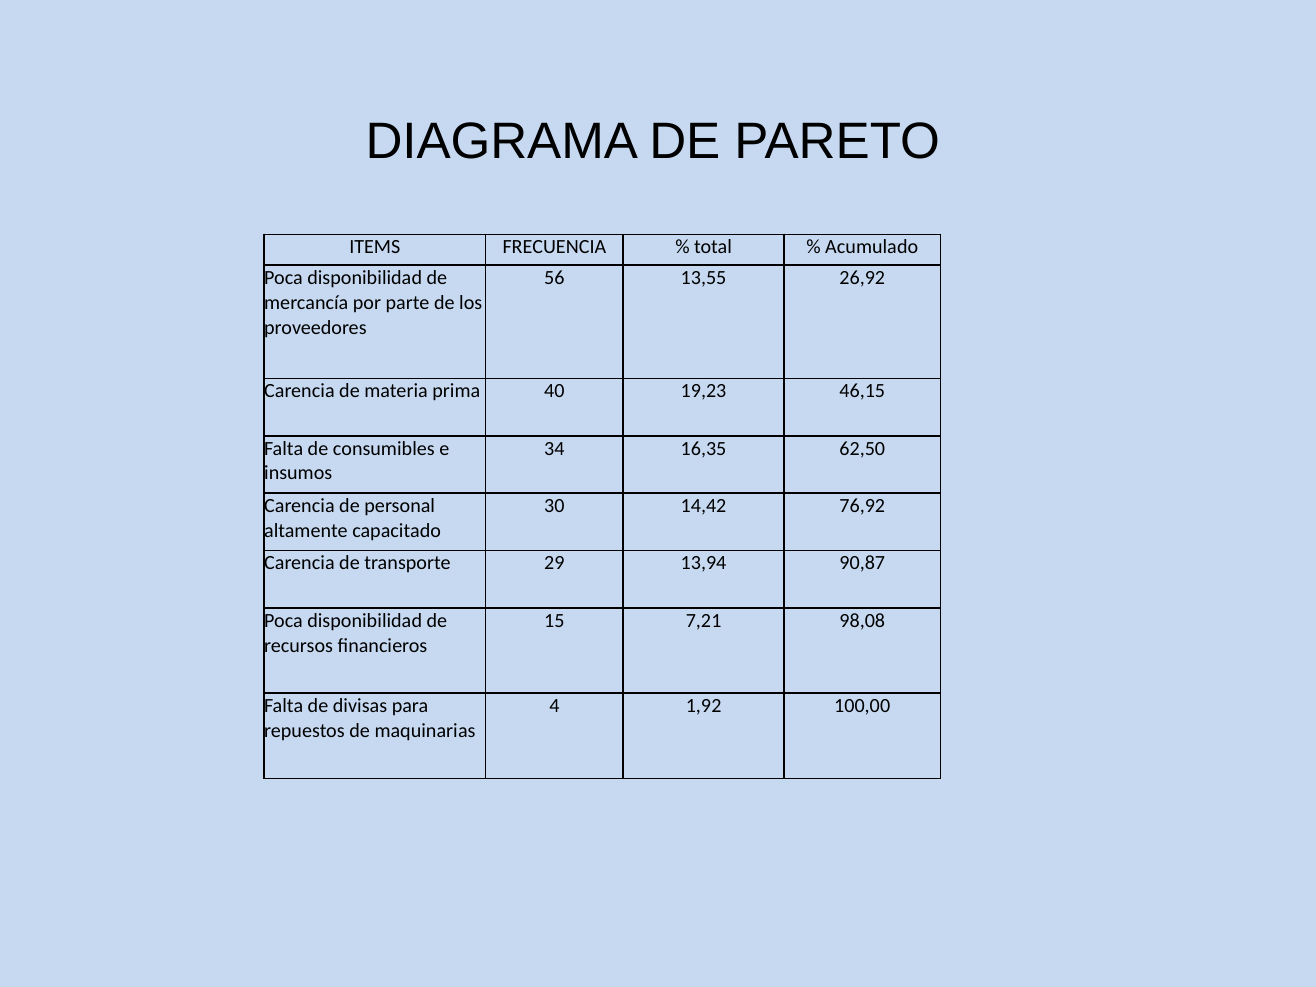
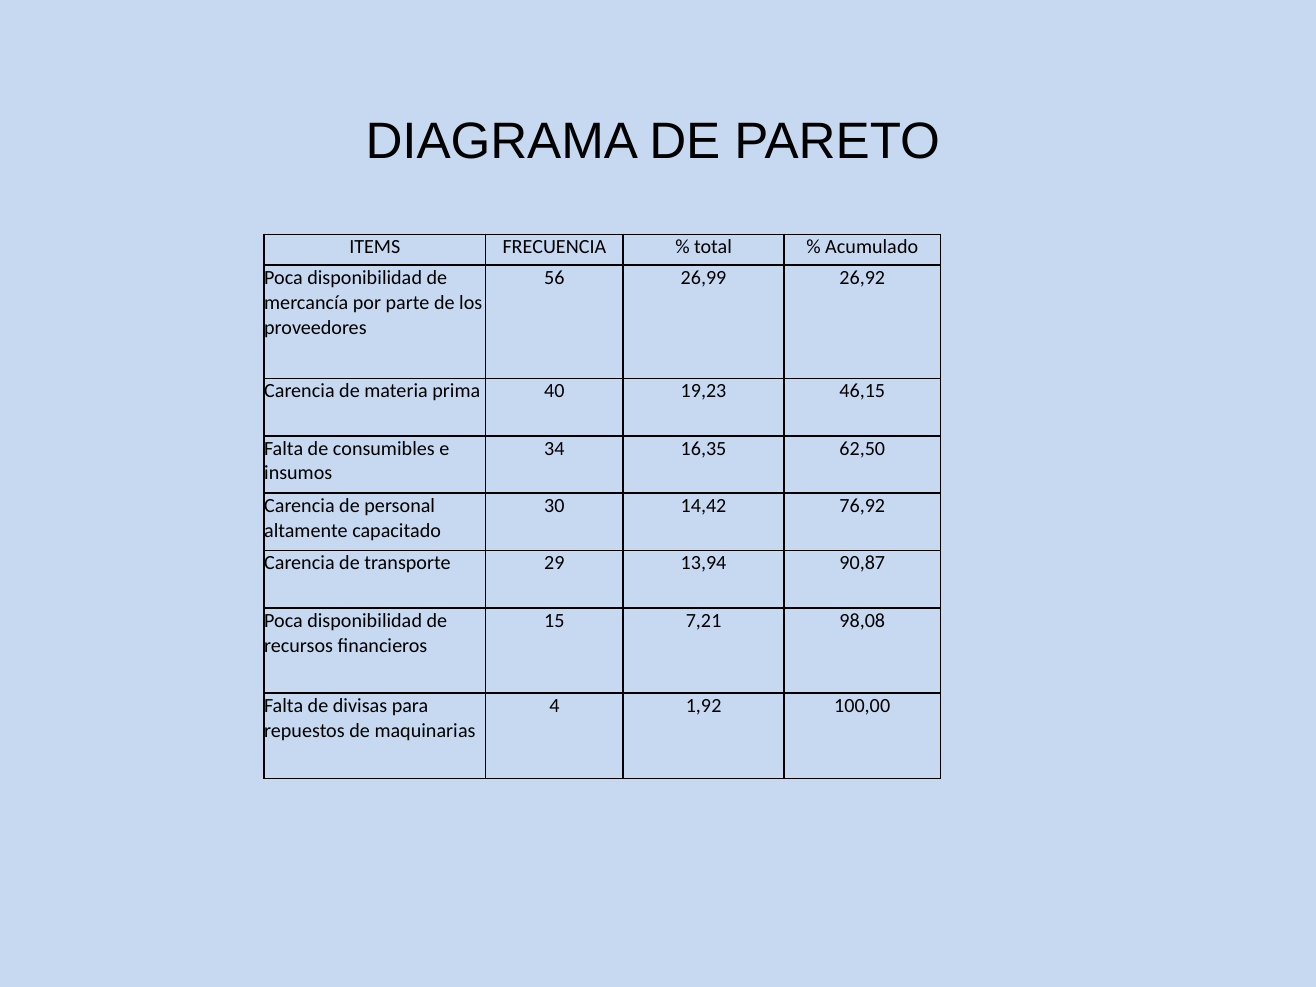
13,55: 13,55 -> 26,99
